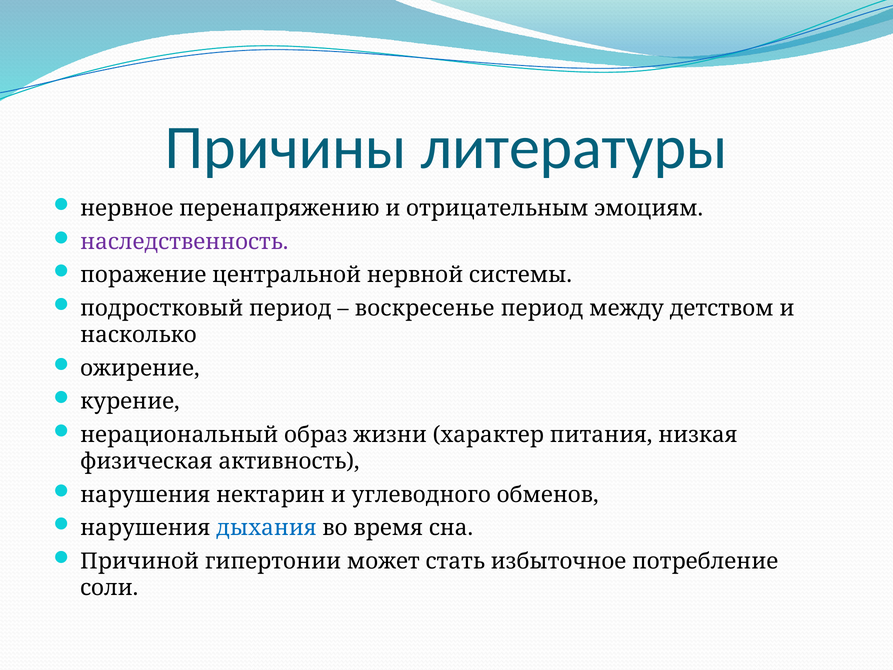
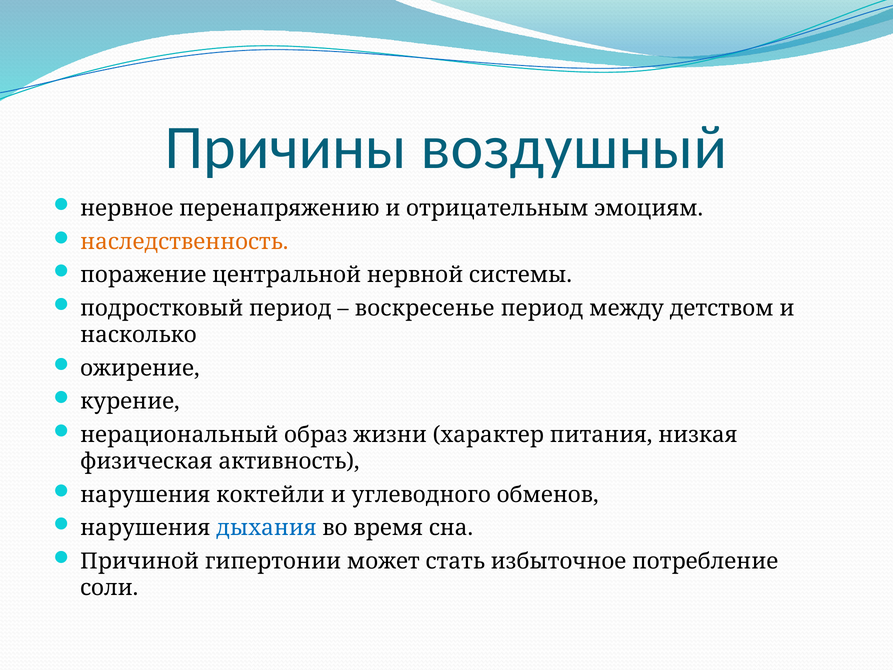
литературы: литературы -> воздушный
наследственность colour: purple -> orange
нектарин: нектарин -> коктейли
